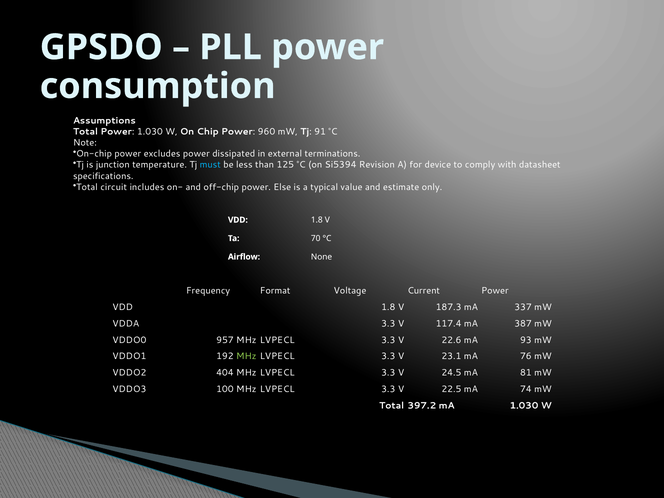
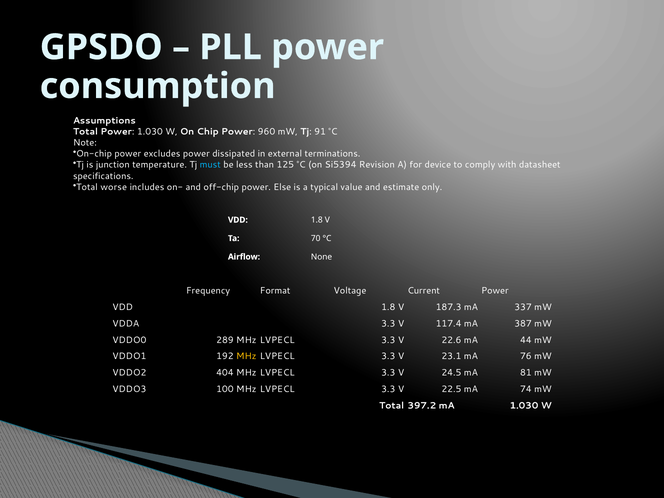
circuit: circuit -> worse
957: 957 -> 289
93: 93 -> 44
MHz at (246, 356) colour: light green -> yellow
